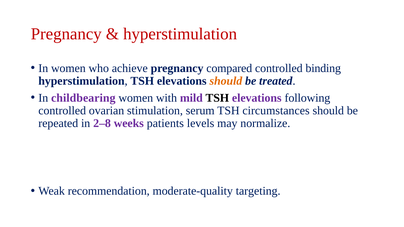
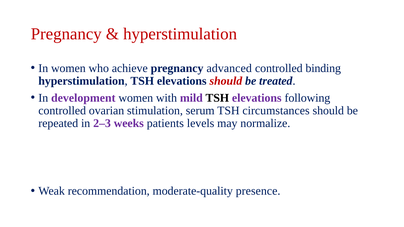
compared: compared -> advanced
should at (226, 81) colour: orange -> red
childbearing: childbearing -> development
2–8: 2–8 -> 2–3
targeting: targeting -> presence
